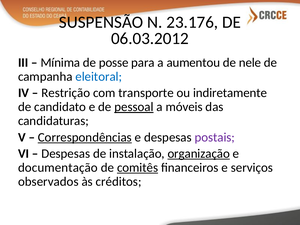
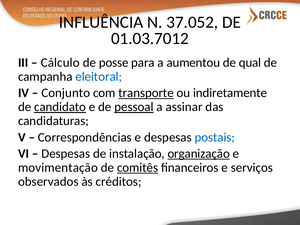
SUSPENSÃO: SUSPENSÃO -> INFLUÊNCIA
23.176: 23.176 -> 37.052
06.03.2012: 06.03.2012 -> 01.03.7012
Mínima: Mínima -> Cálculo
nele: nele -> qual
Restrição: Restrição -> Conjunto
transporte underline: none -> present
candidato underline: none -> present
móveis: móveis -> assinar
Correspondências underline: present -> none
postais colour: purple -> blue
documentação: documentação -> movimentação
